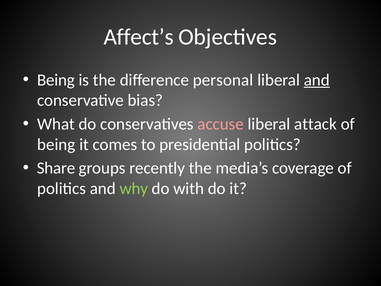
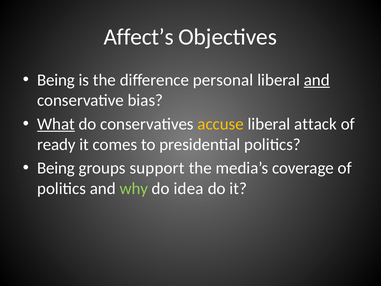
What underline: none -> present
accuse colour: pink -> yellow
being at (56, 144): being -> ready
Share at (56, 168): Share -> Being
recently: recently -> support
with: with -> idea
